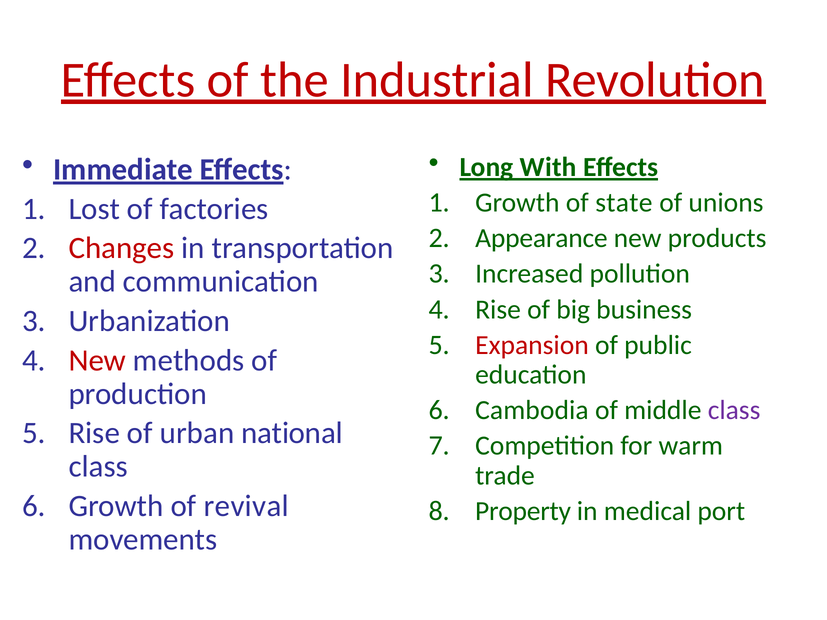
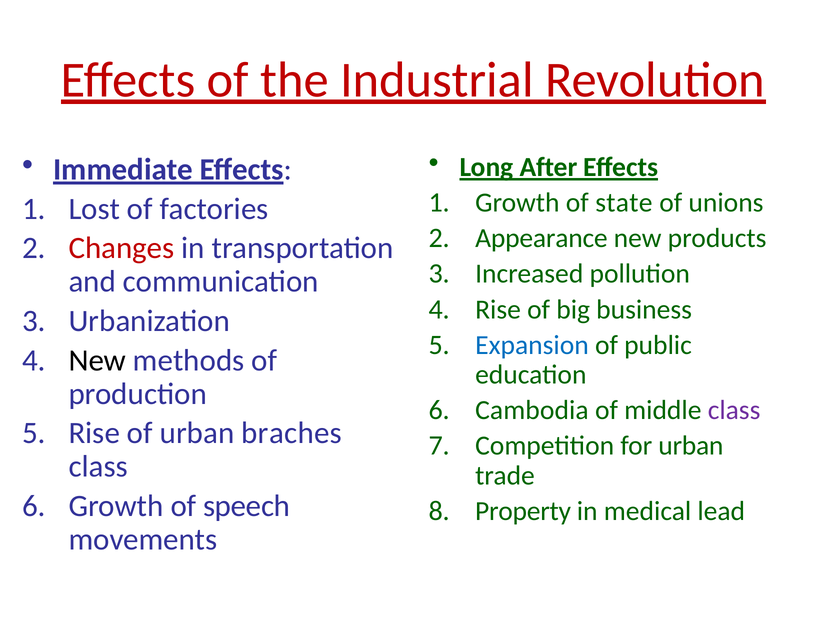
With: With -> After
Expansion colour: red -> blue
New at (97, 361) colour: red -> black
national: national -> braches
for warm: warm -> urban
revival: revival -> speech
port: port -> lead
